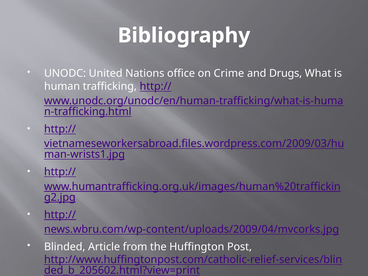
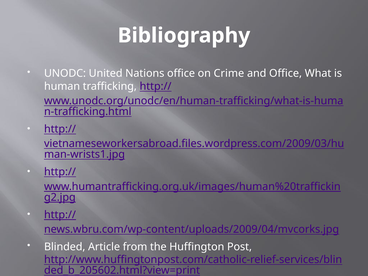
and Drugs: Drugs -> Office
